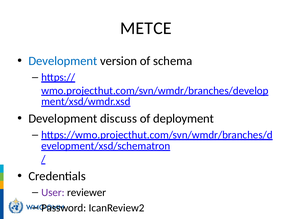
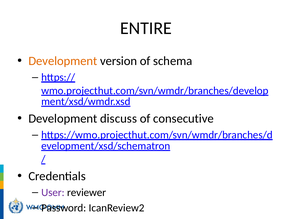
METCE: METCE -> ENTIRE
Development at (63, 61) colour: blue -> orange
deployment: deployment -> consecutive
